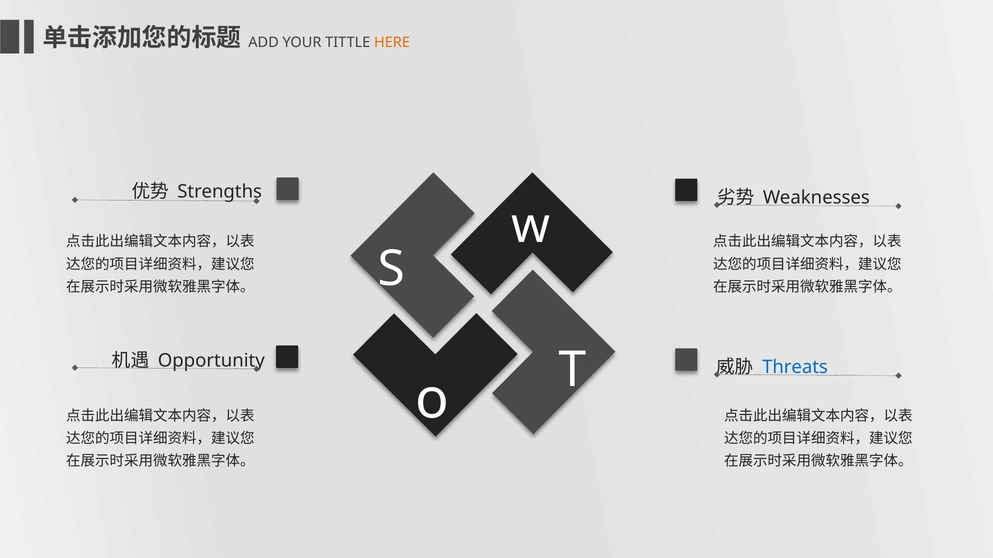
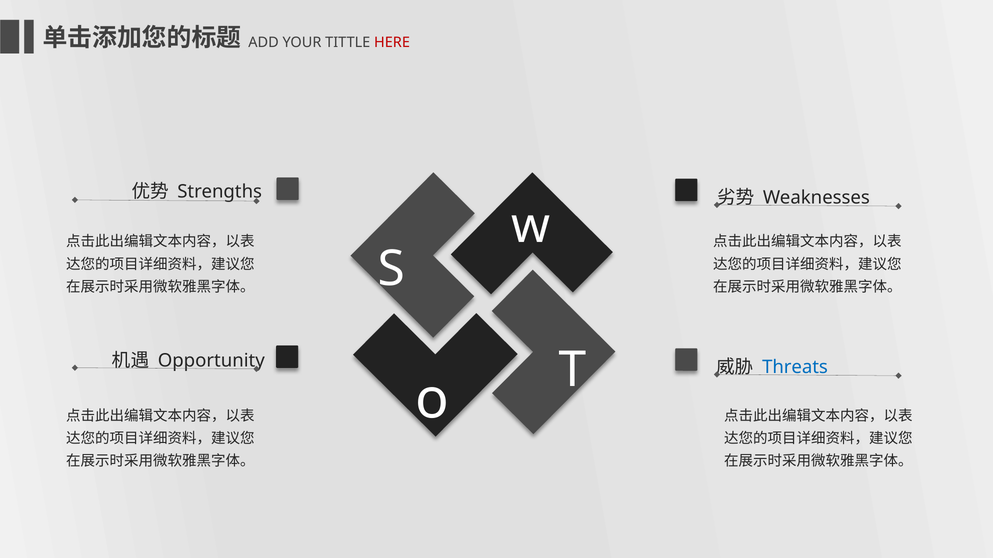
HERE colour: orange -> red
